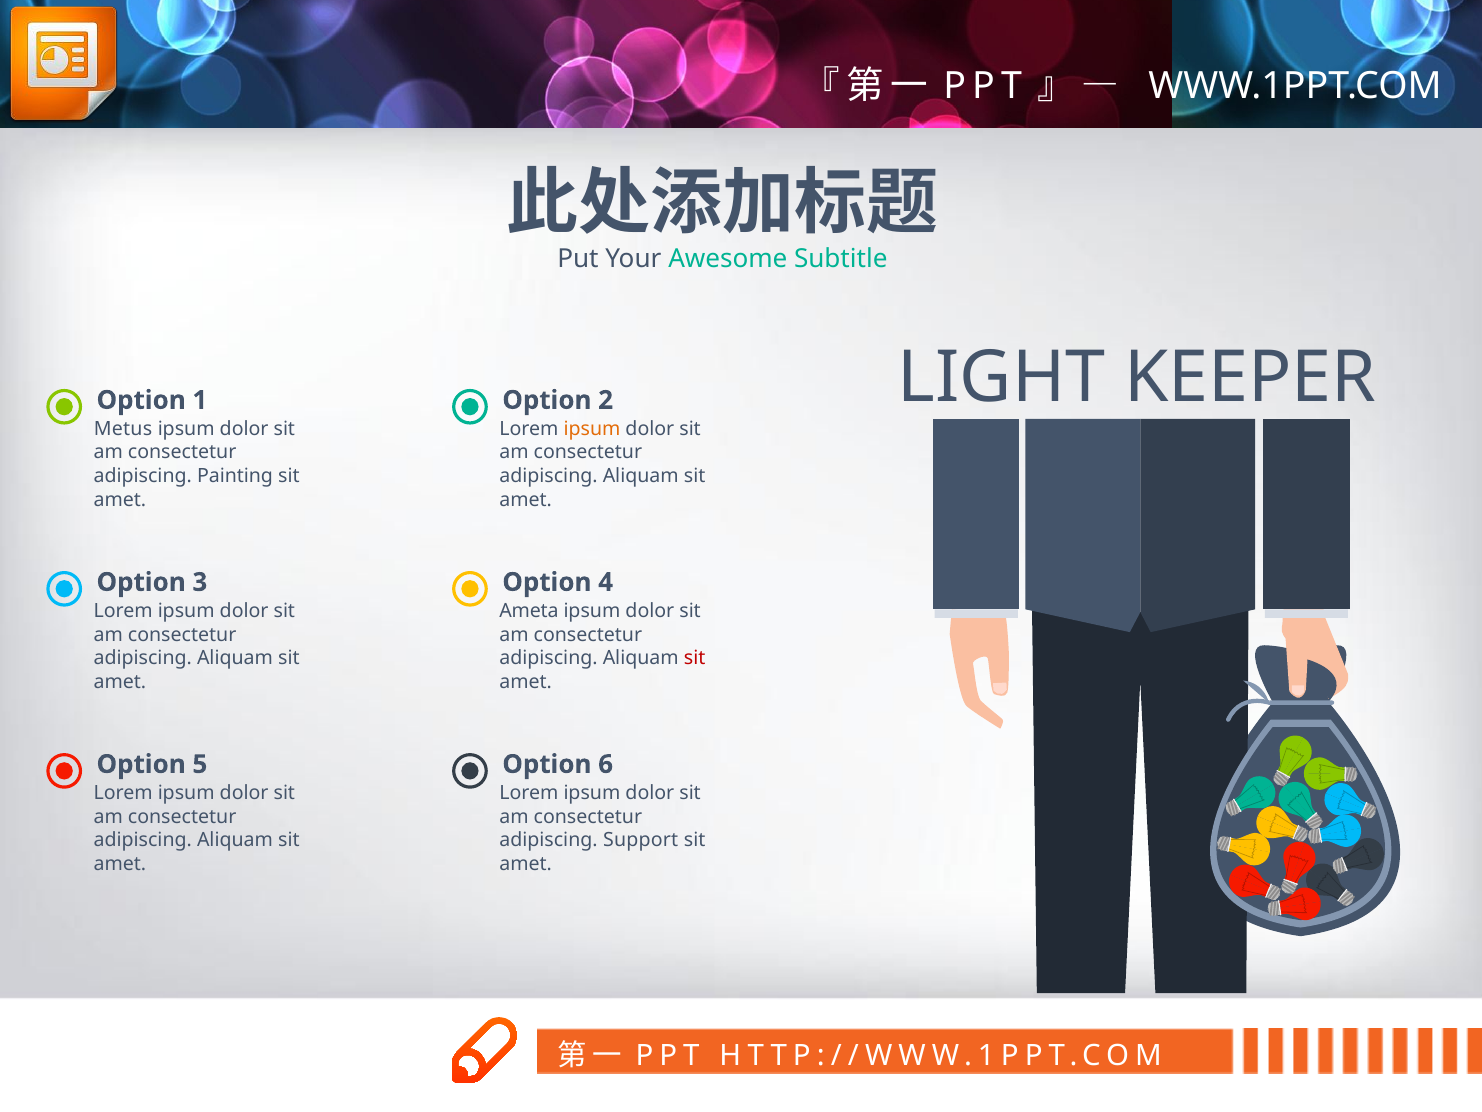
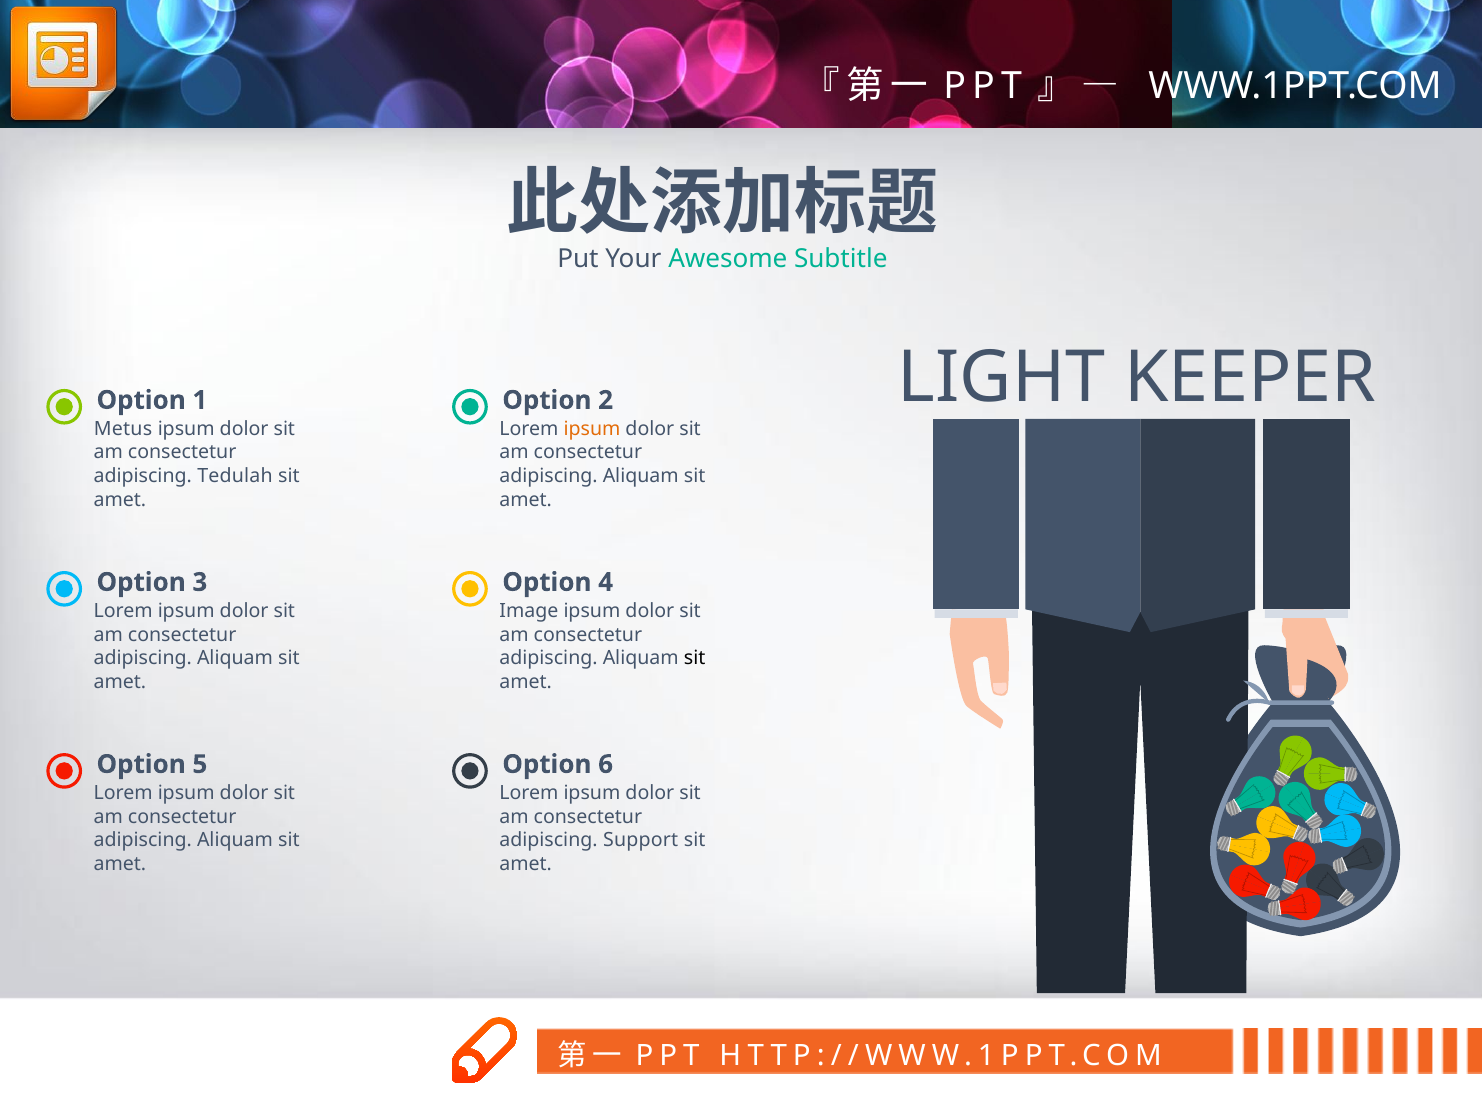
Painting: Painting -> Tedulah
Ameta: Ameta -> Image
sit at (695, 658) colour: red -> black
